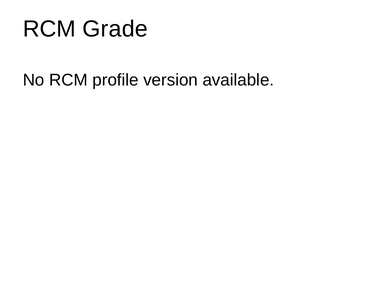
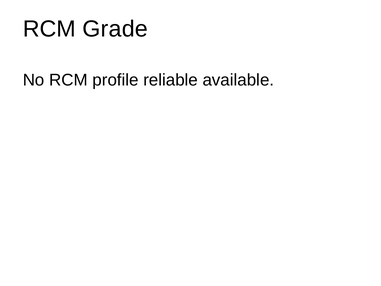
version: version -> reliable
